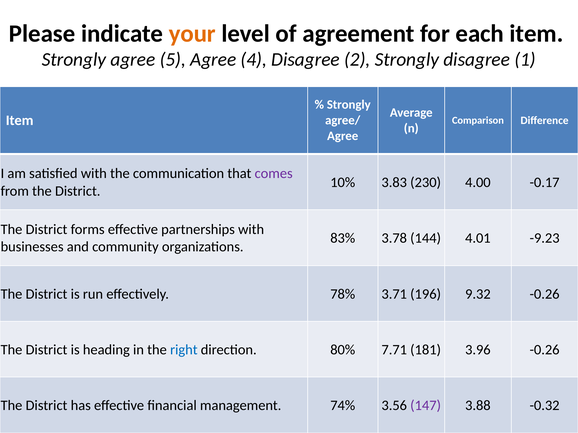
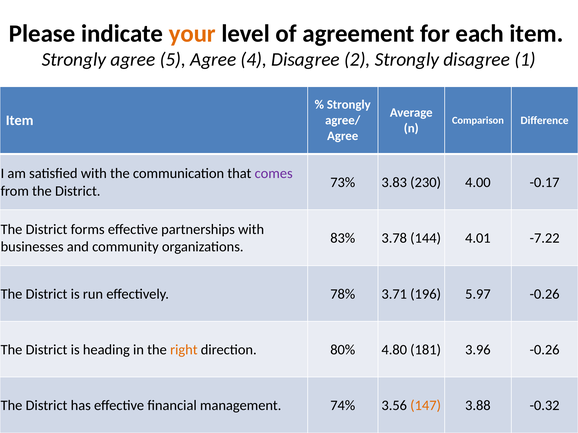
10%: 10% -> 73%
-9.23: -9.23 -> -7.22
9.32: 9.32 -> 5.97
right colour: blue -> orange
7.71: 7.71 -> 4.80
147 colour: purple -> orange
